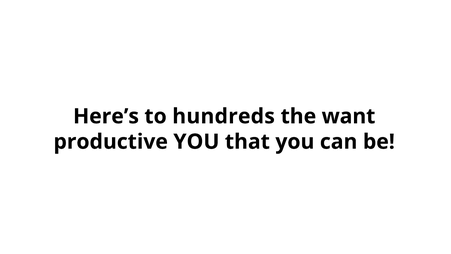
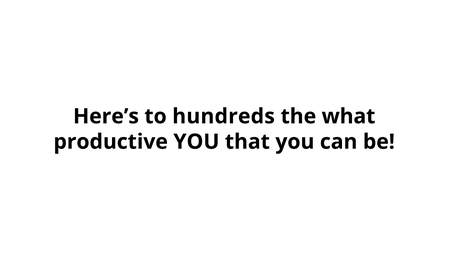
want: want -> what
